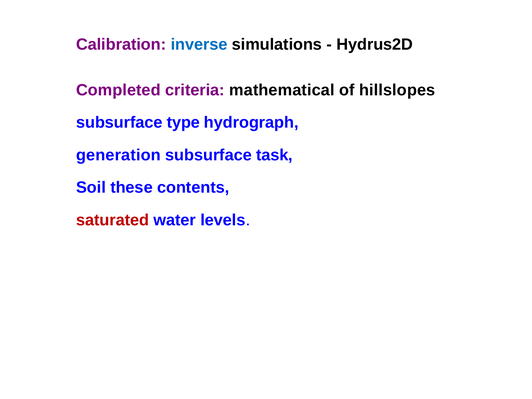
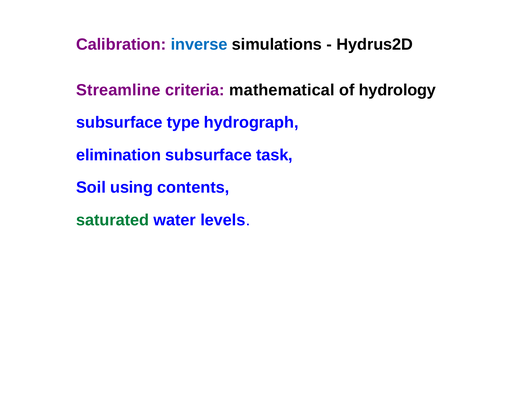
Completed: Completed -> Streamline
hillslopes: hillslopes -> hydrology
generation: generation -> elimination
these: these -> using
saturated colour: red -> green
